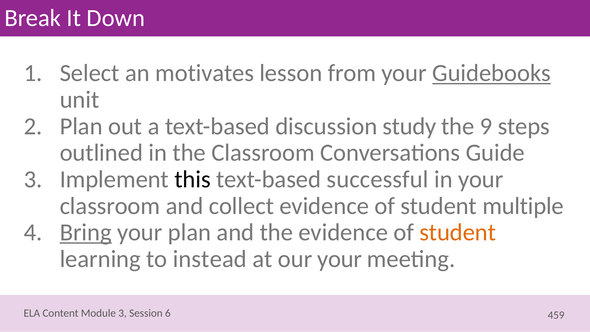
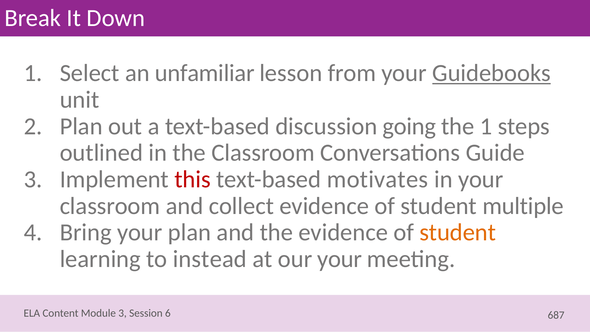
motivates: motivates -> unfamiliar
study: study -> going
the 9: 9 -> 1
this colour: black -> red
successful: successful -> motivates
Bring underline: present -> none
459: 459 -> 687
